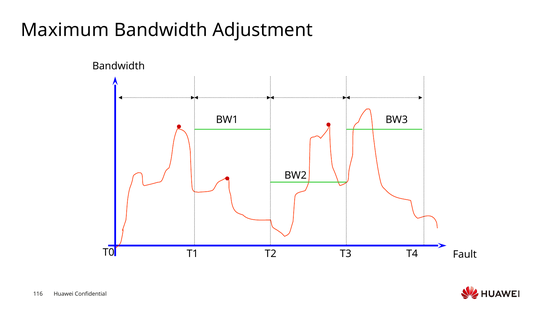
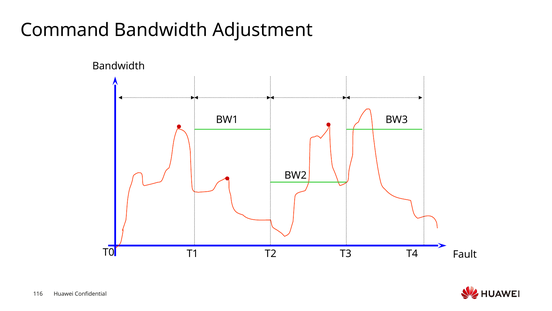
Maximum: Maximum -> Command
